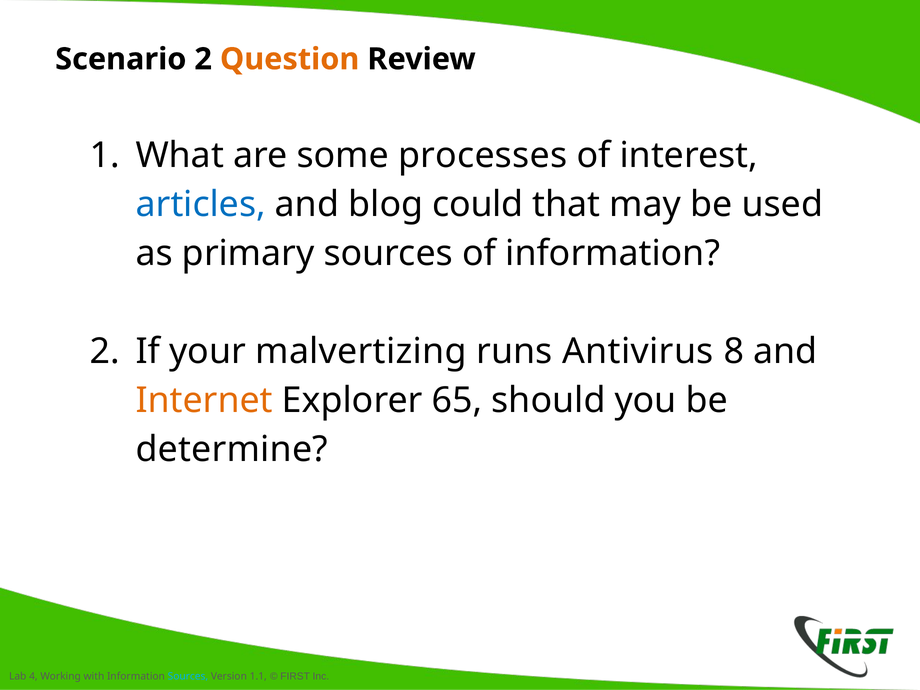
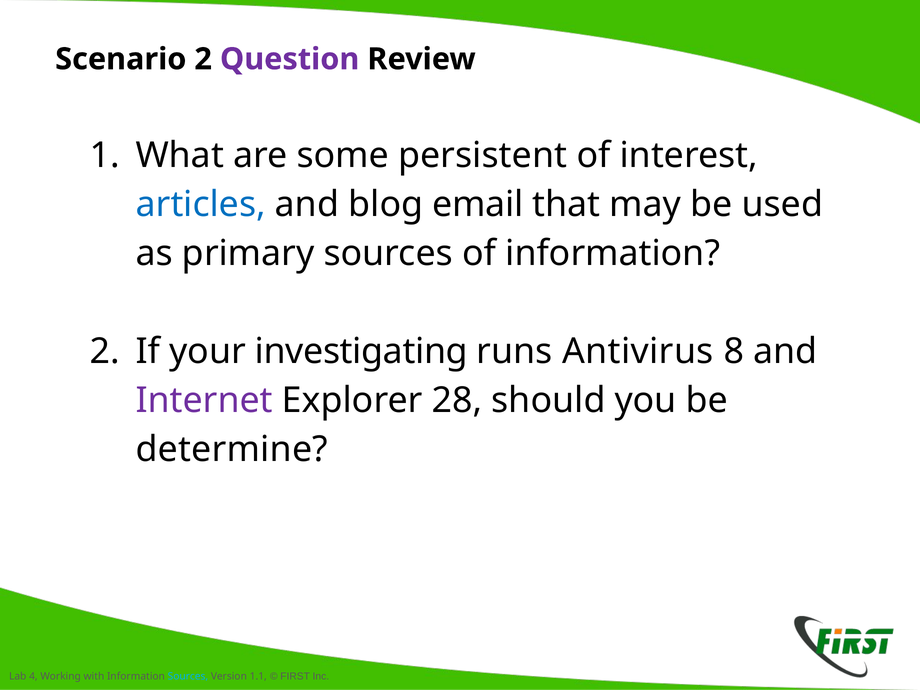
Question colour: orange -> purple
processes: processes -> persistent
could: could -> email
malvertizing: malvertizing -> investigating
Internet colour: orange -> purple
65: 65 -> 28
